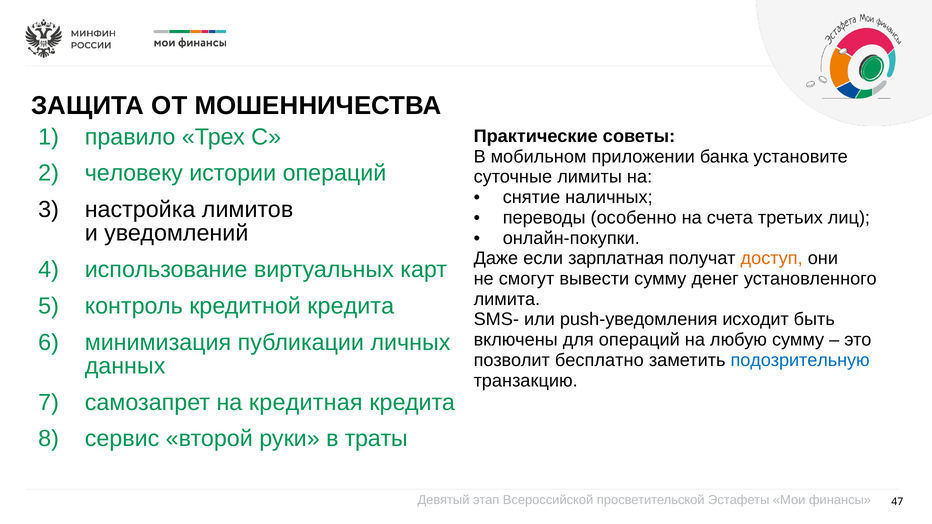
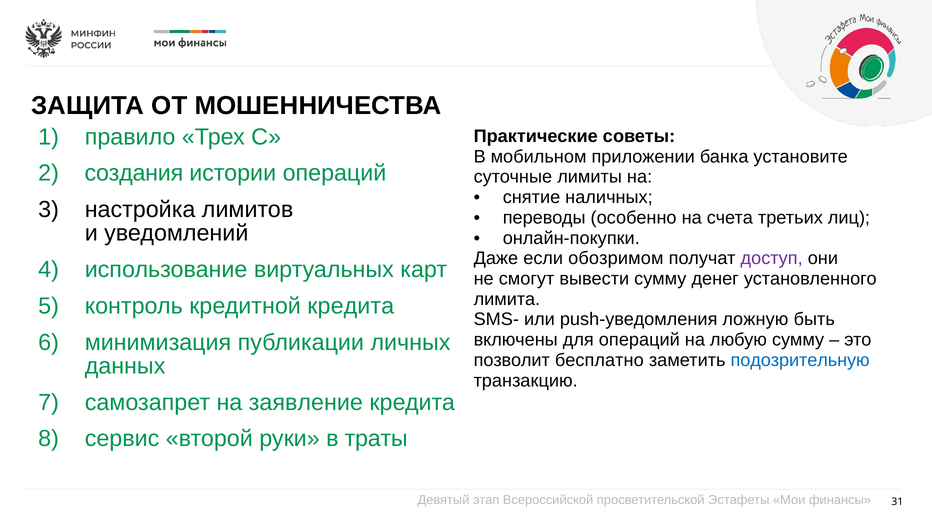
человеку: человеку -> создания
зарплатная: зарплатная -> обозримом
доступ colour: orange -> purple
исходит: исходит -> ложную
кредитная: кредитная -> заявление
47: 47 -> 31
